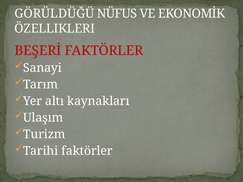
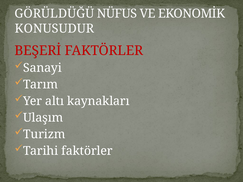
ÖZELLIKLERI: ÖZELLIKLERI -> KONUSUDUR
